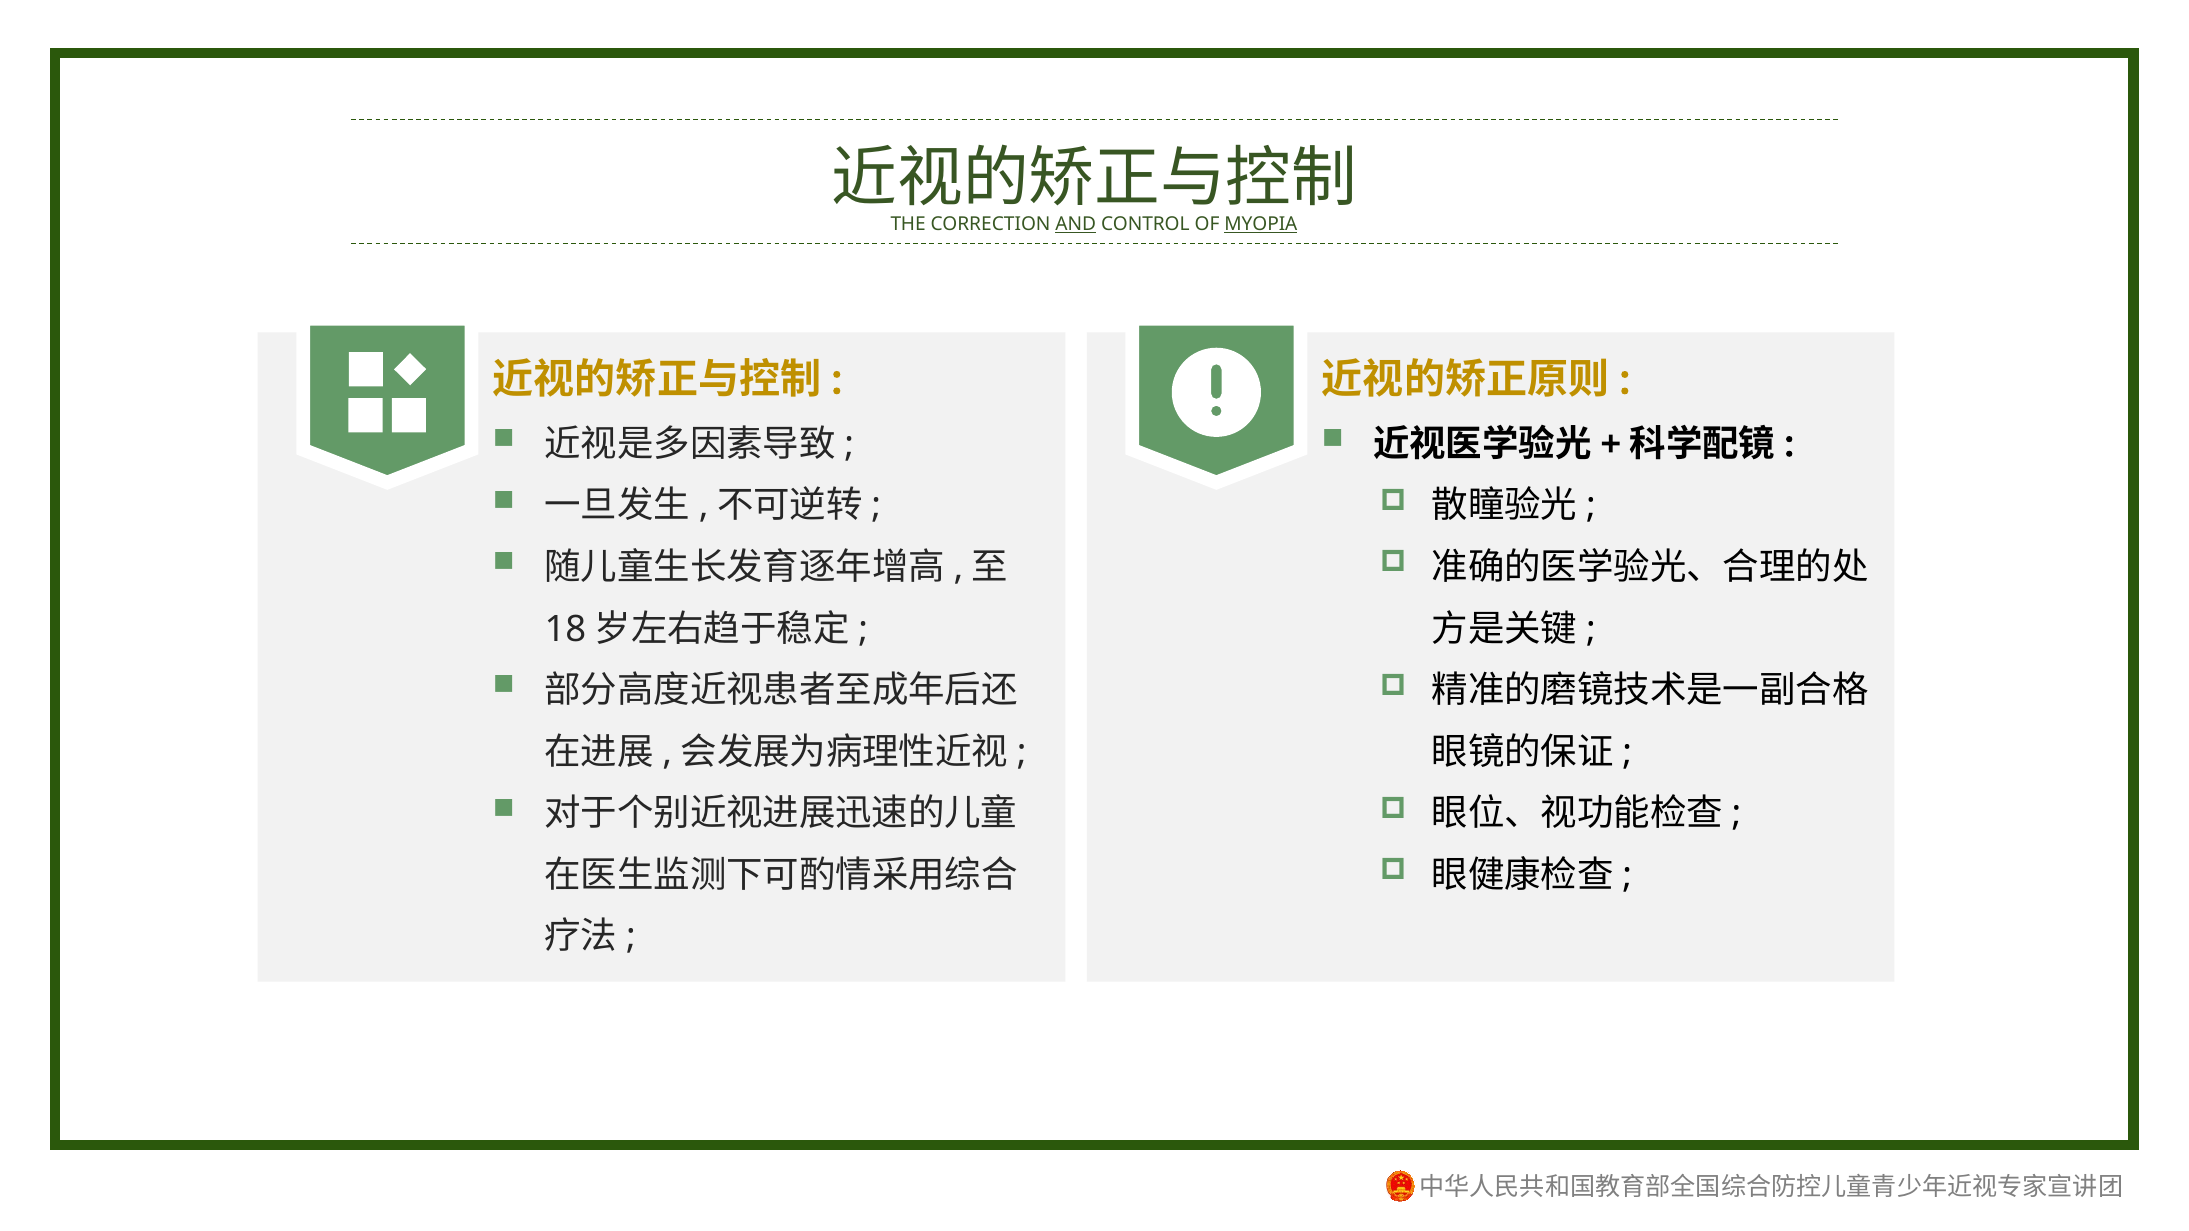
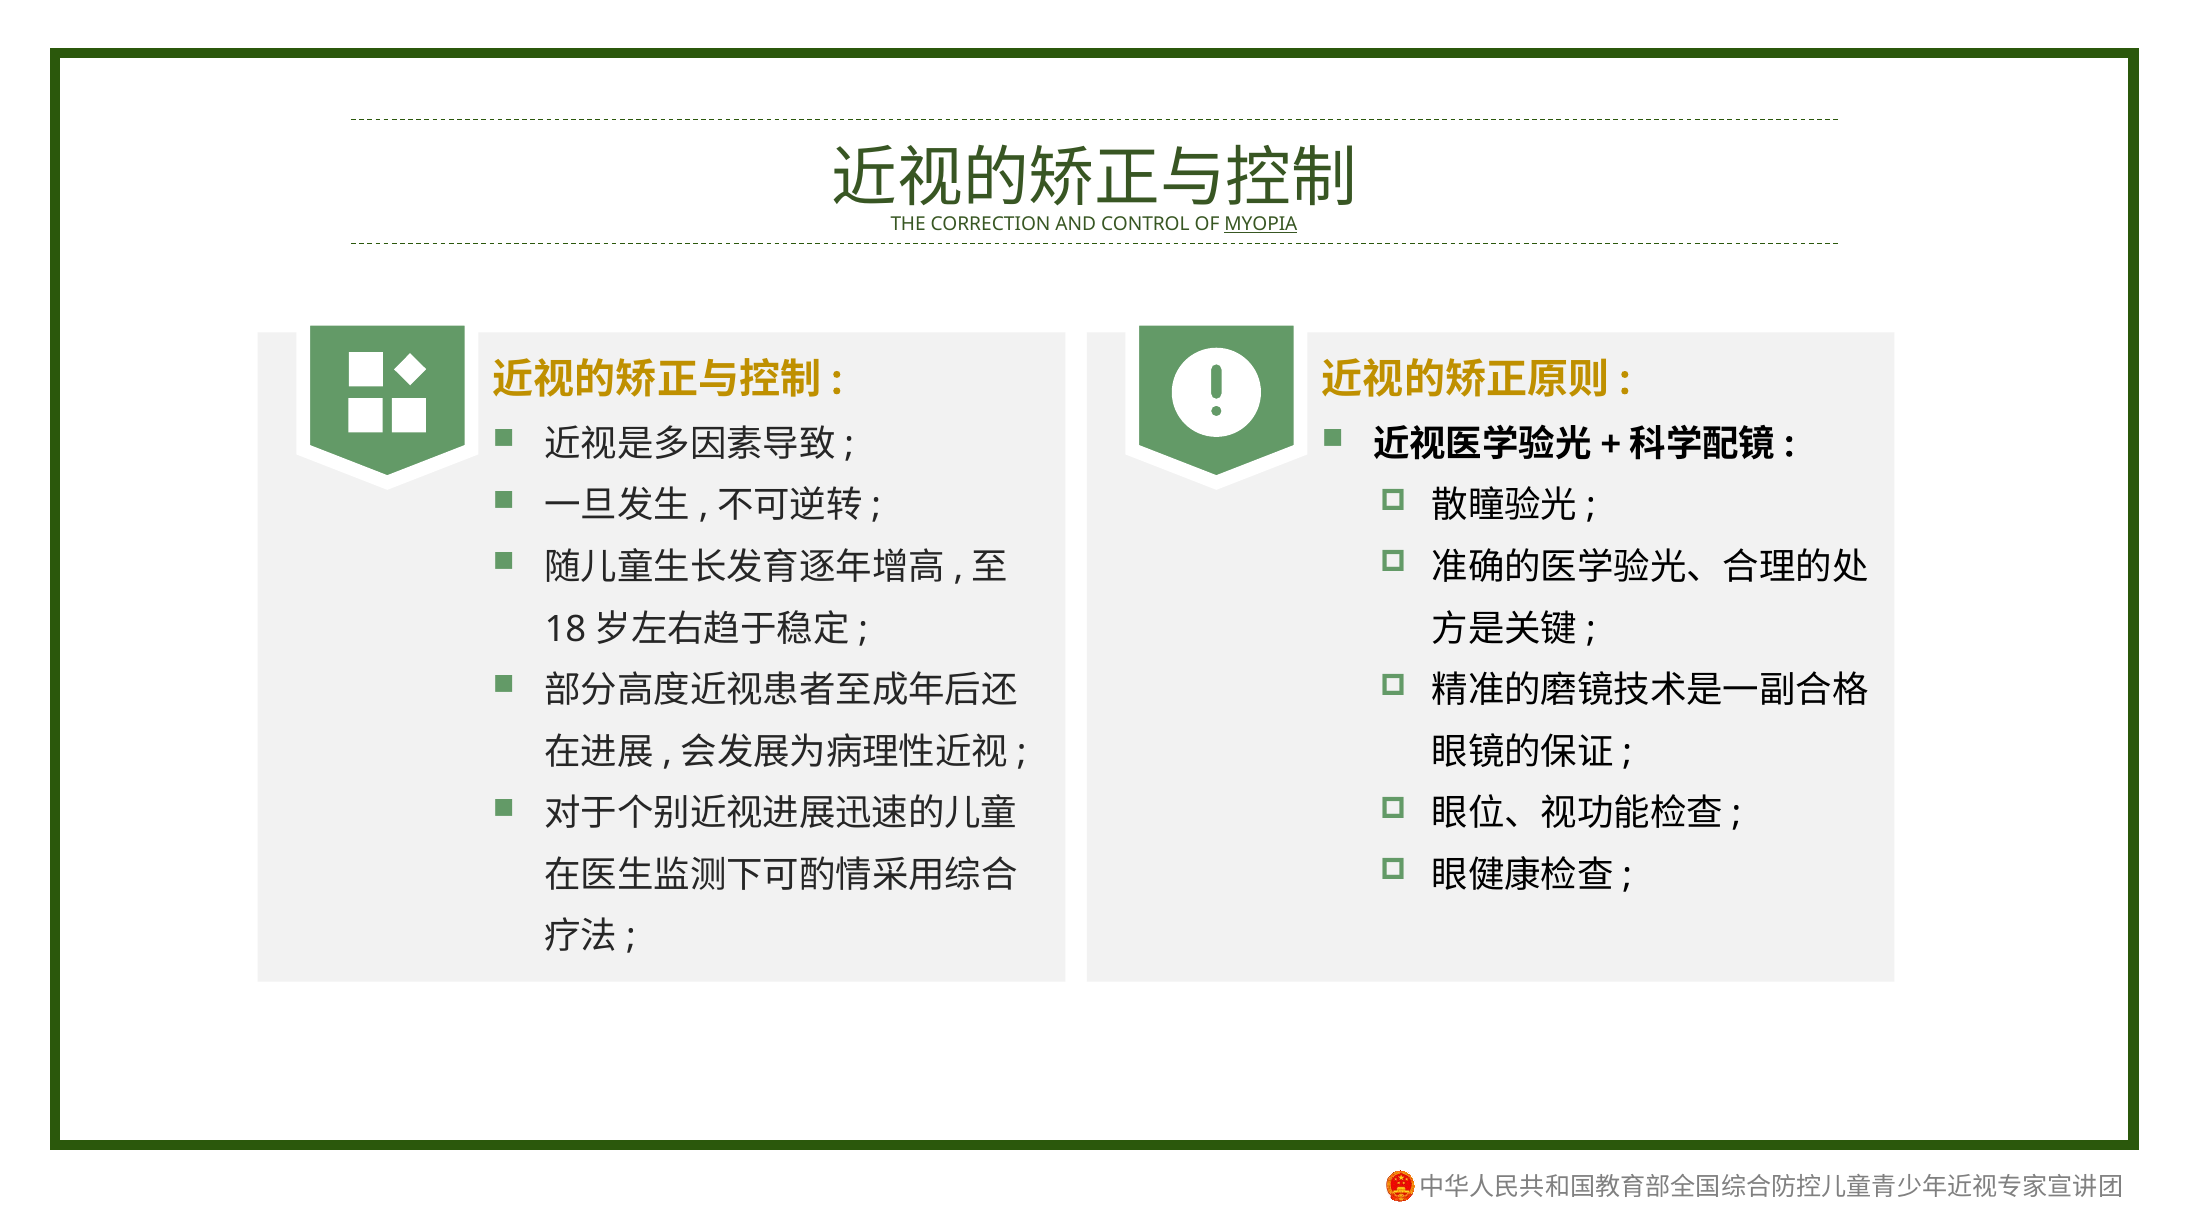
AND underline: present -> none
